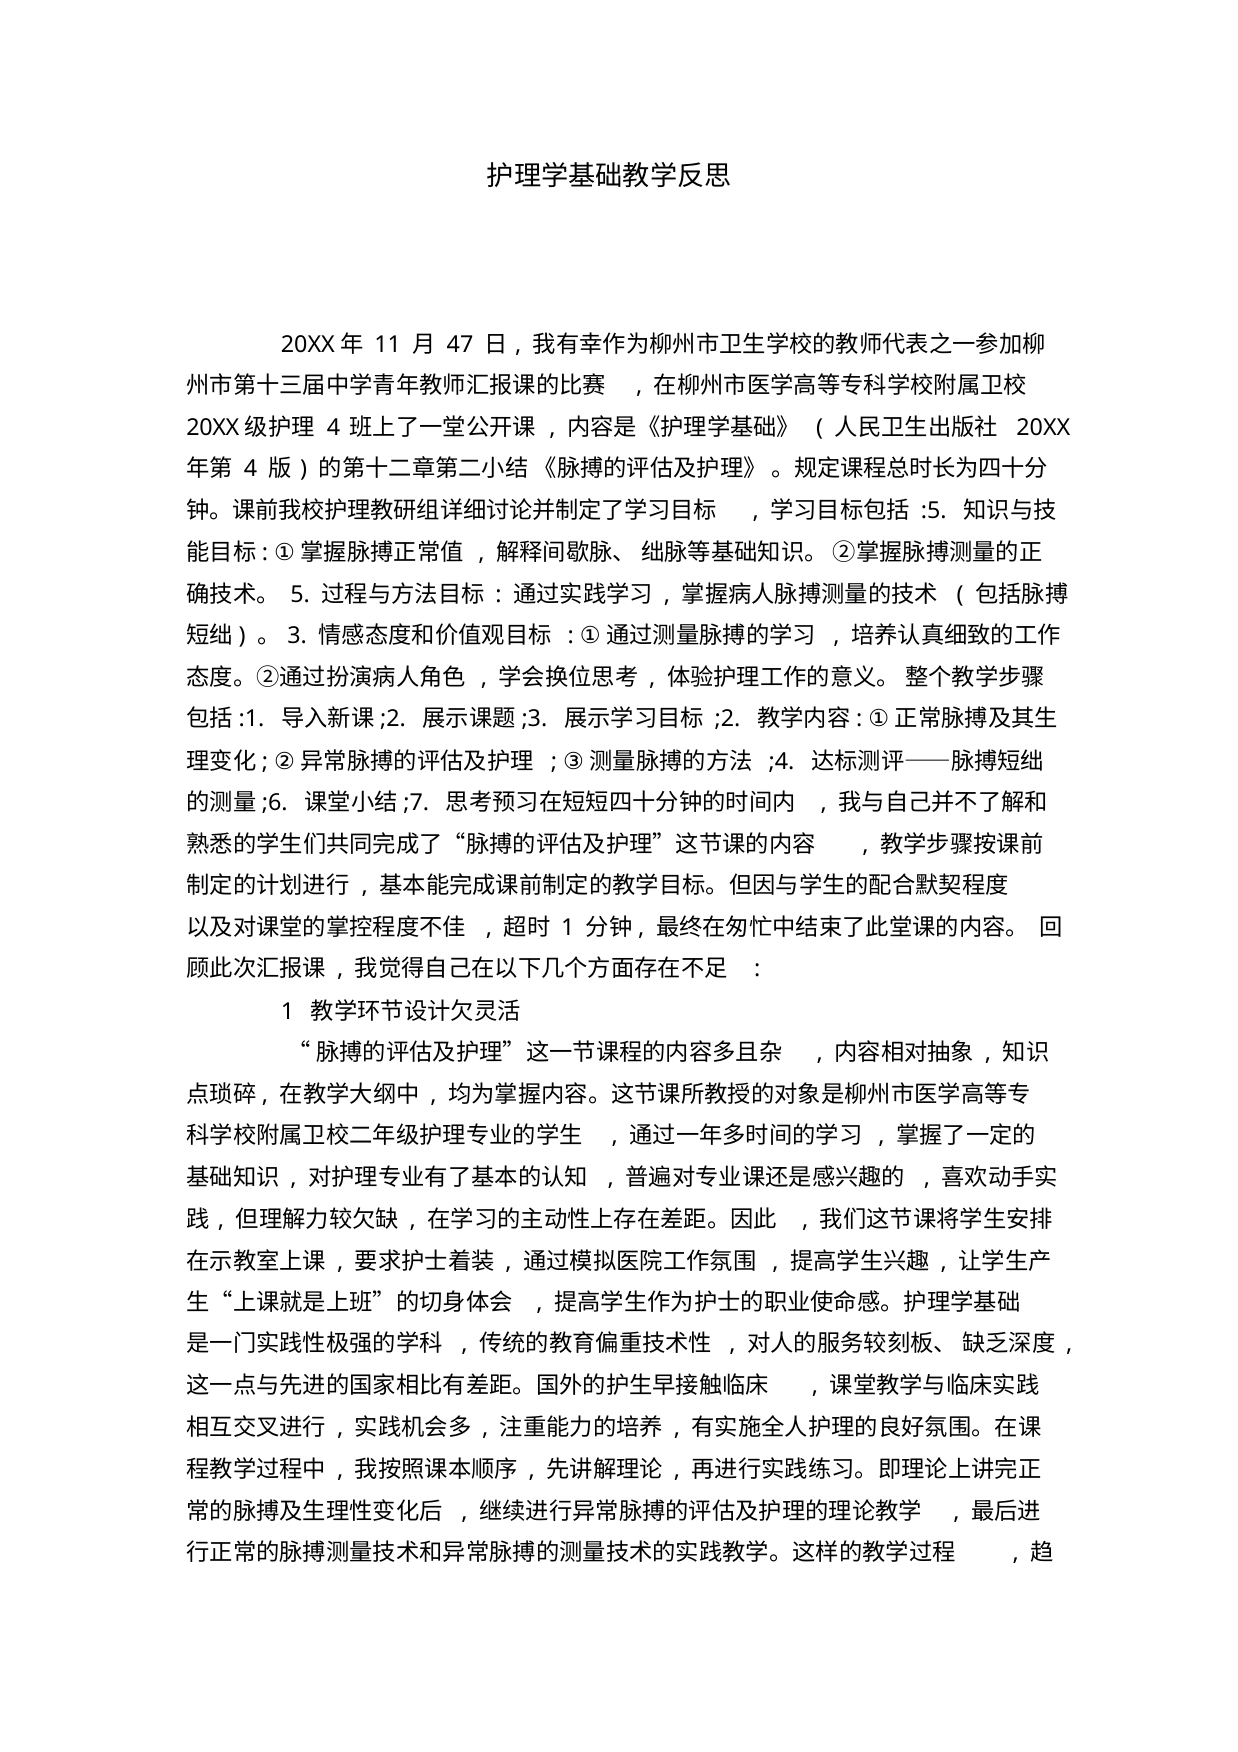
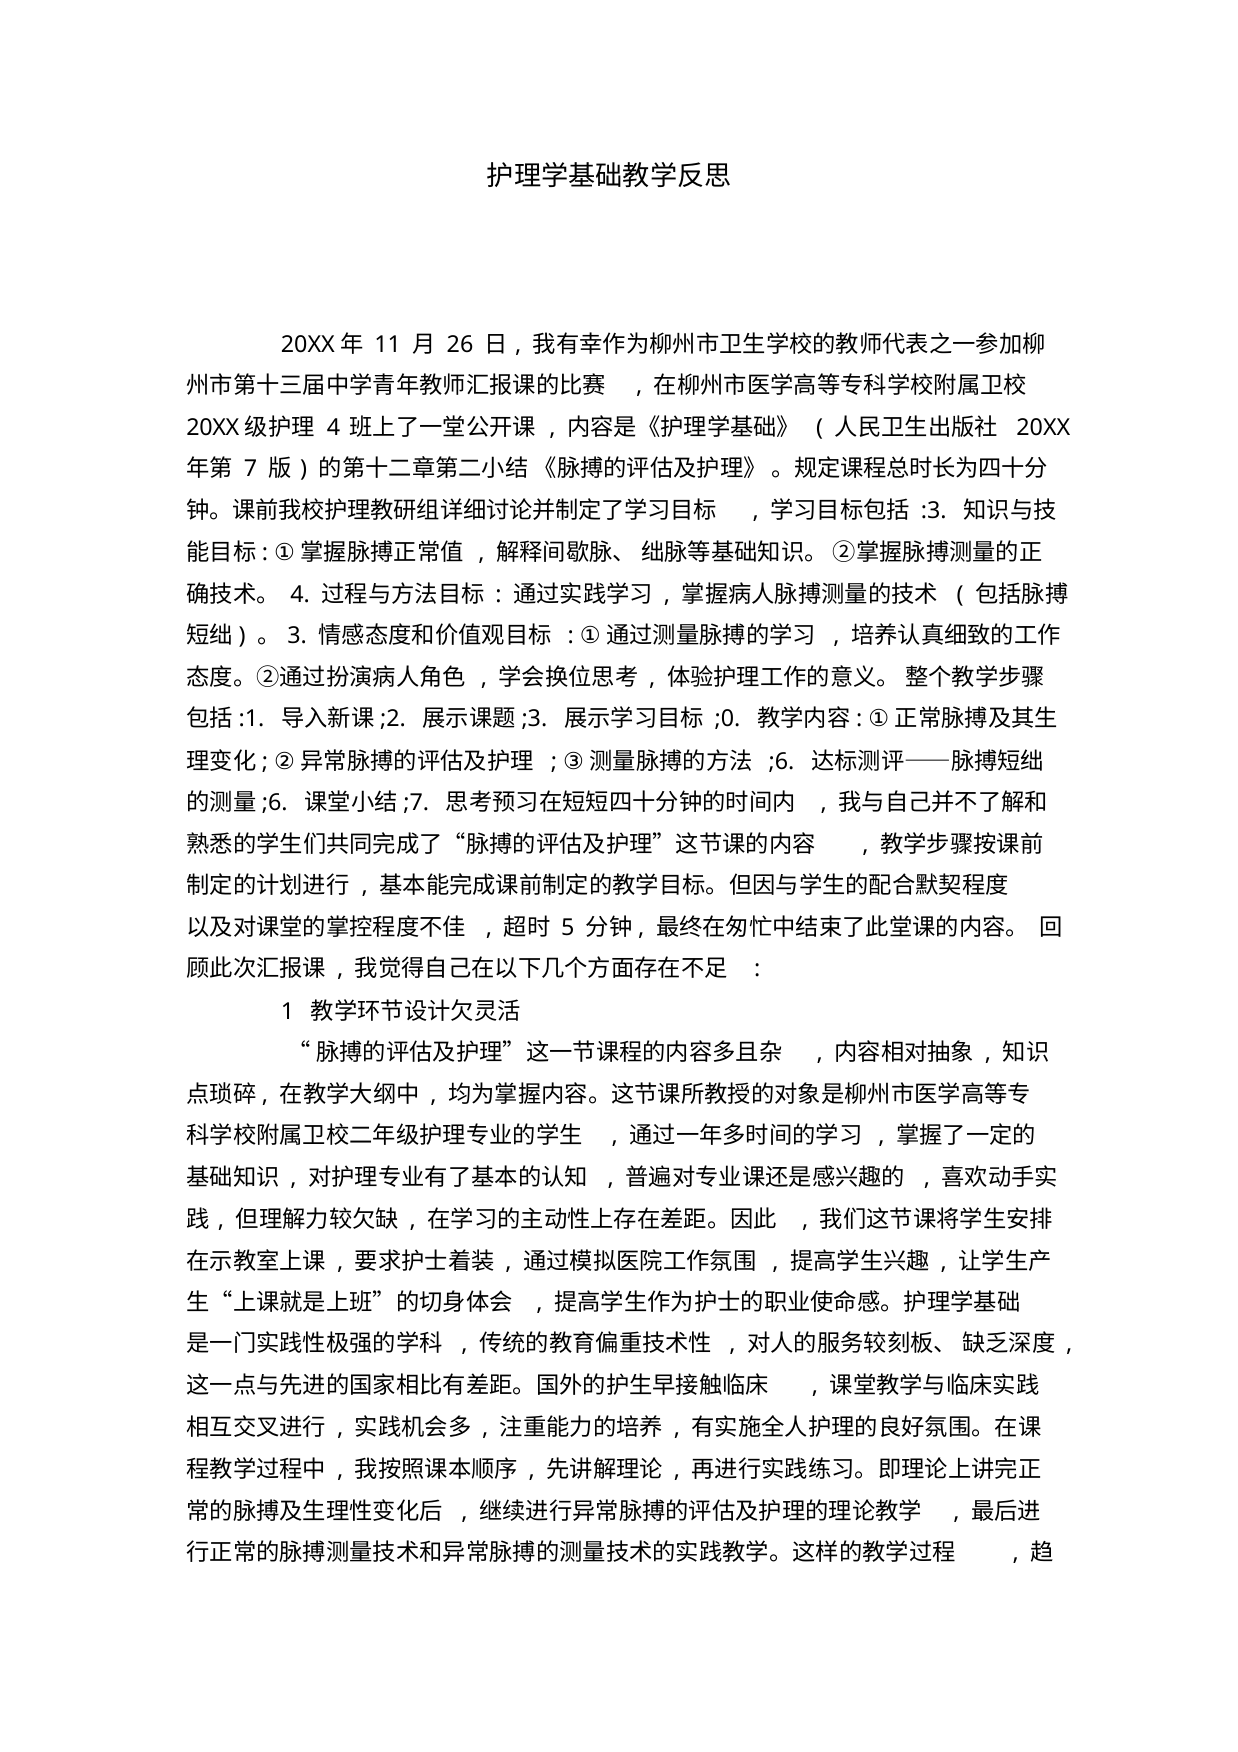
47: 47 -> 26
4 at (250, 469): 4 -> 7
:5: :5 -> :3
5 at (300, 595): 5 -> 4
;2: ;2 -> ;0
;4: ;4 -> ;6
1 at (568, 928): 1 -> 5
